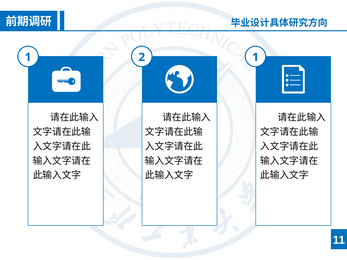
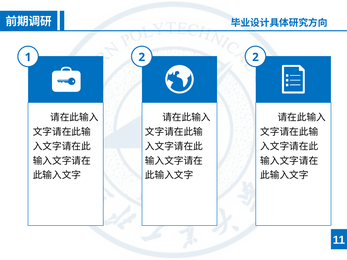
2 1: 1 -> 2
